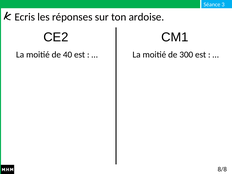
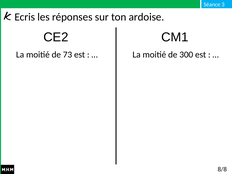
40: 40 -> 73
